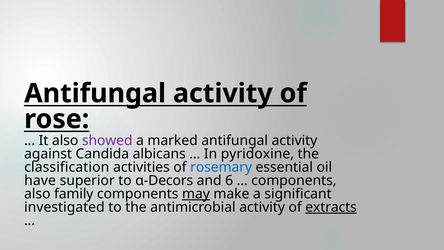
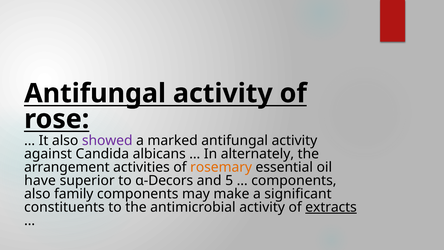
pyridoxine: pyridoxine -> alternately
classification: classification -> arrangement
rosemary colour: blue -> orange
6: 6 -> 5
may underline: present -> none
investigated: investigated -> constituents
